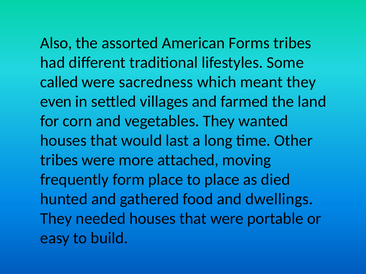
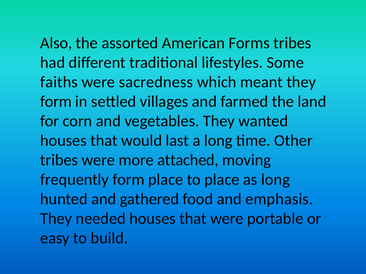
called: called -> faiths
even at (56, 102): even -> form
as died: died -> long
dwellings: dwellings -> emphasis
